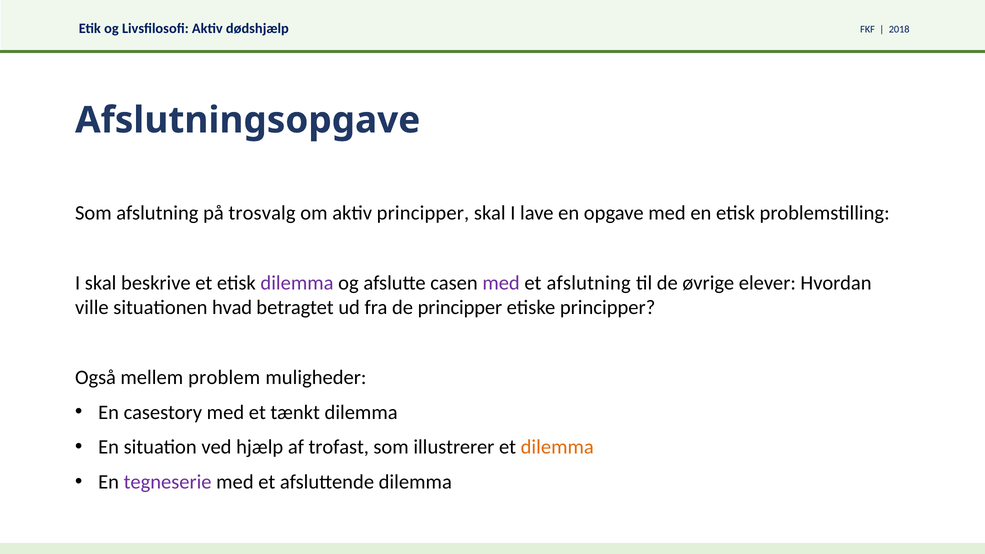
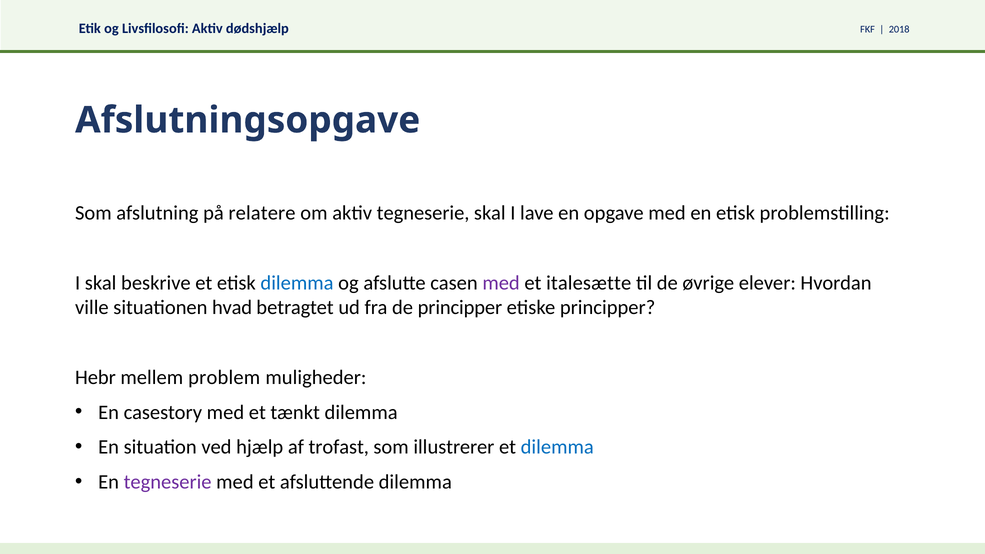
trosvalg: trosvalg -> relatere
aktiv principper: principper -> tegneserie
dilemma at (297, 283) colour: purple -> blue
et afslutning: afslutning -> italesætte
Også: Også -> Hebr
dilemma at (557, 447) colour: orange -> blue
